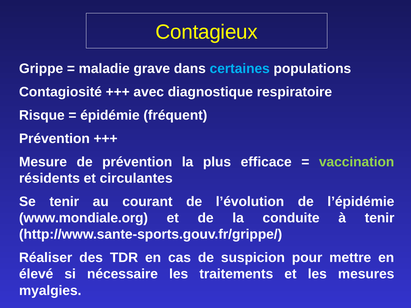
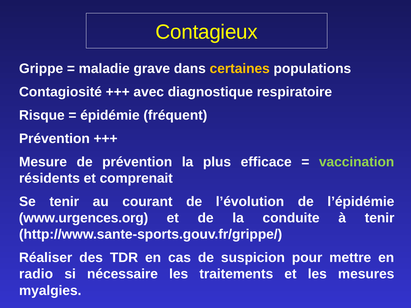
certaines colour: light blue -> yellow
circulantes: circulantes -> comprenait
www.mondiale.org: www.mondiale.org -> www.urgences.org
élevé: élevé -> radio
